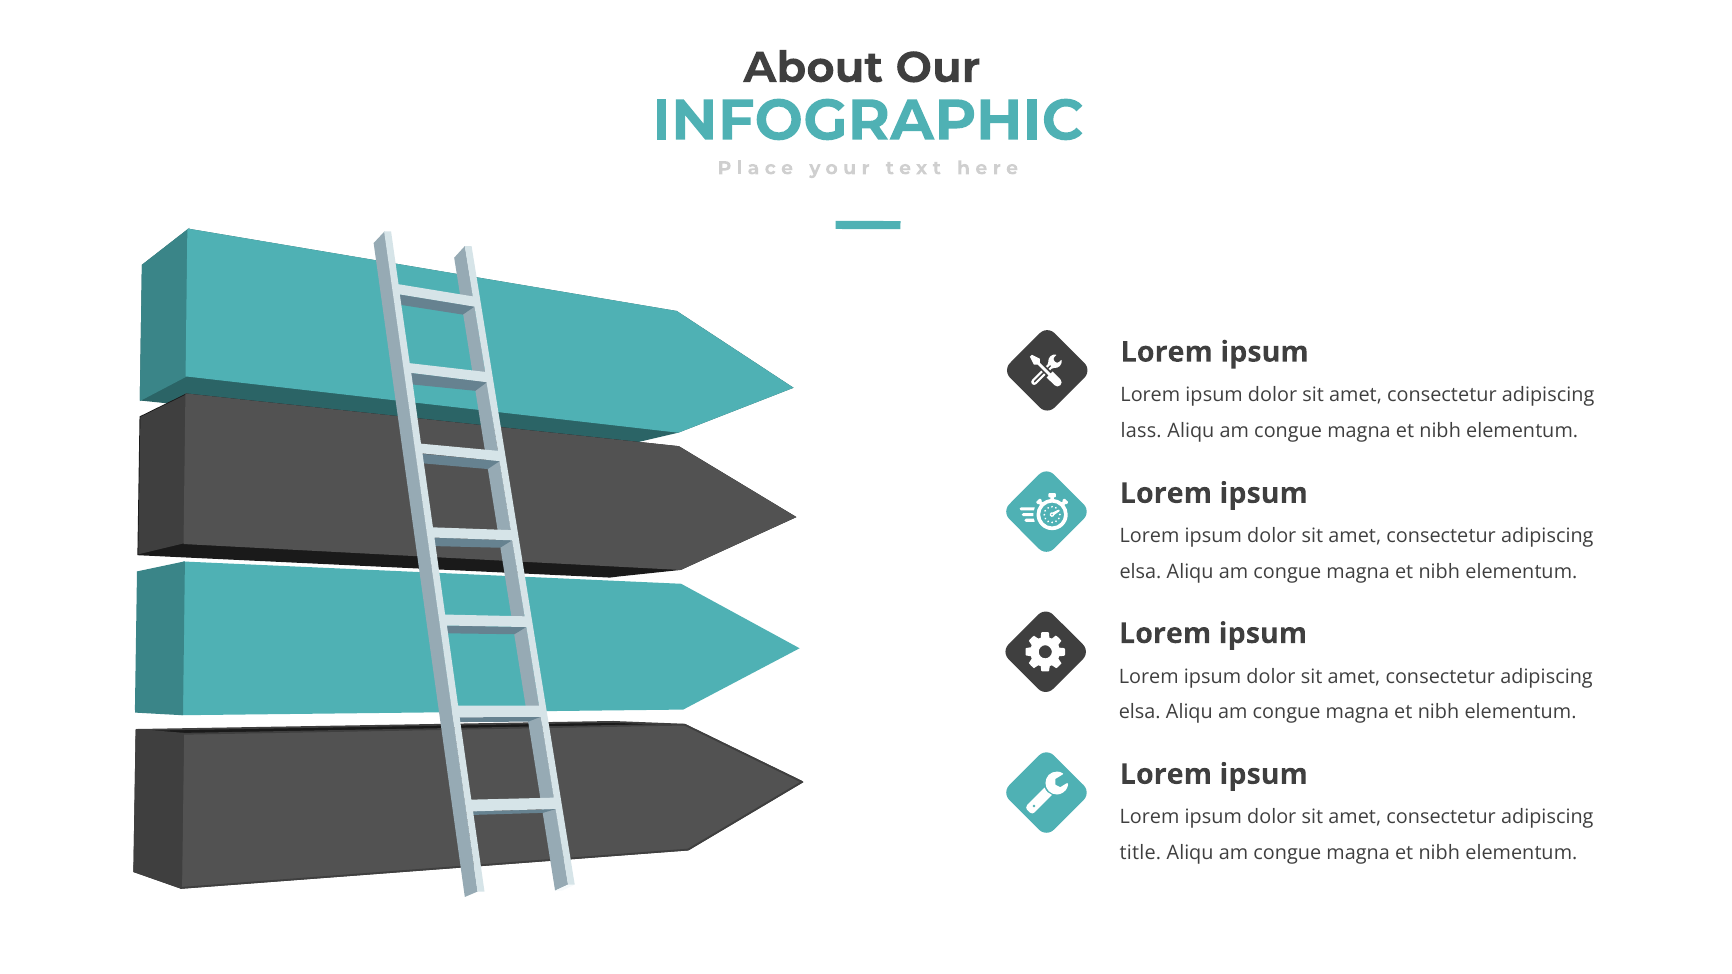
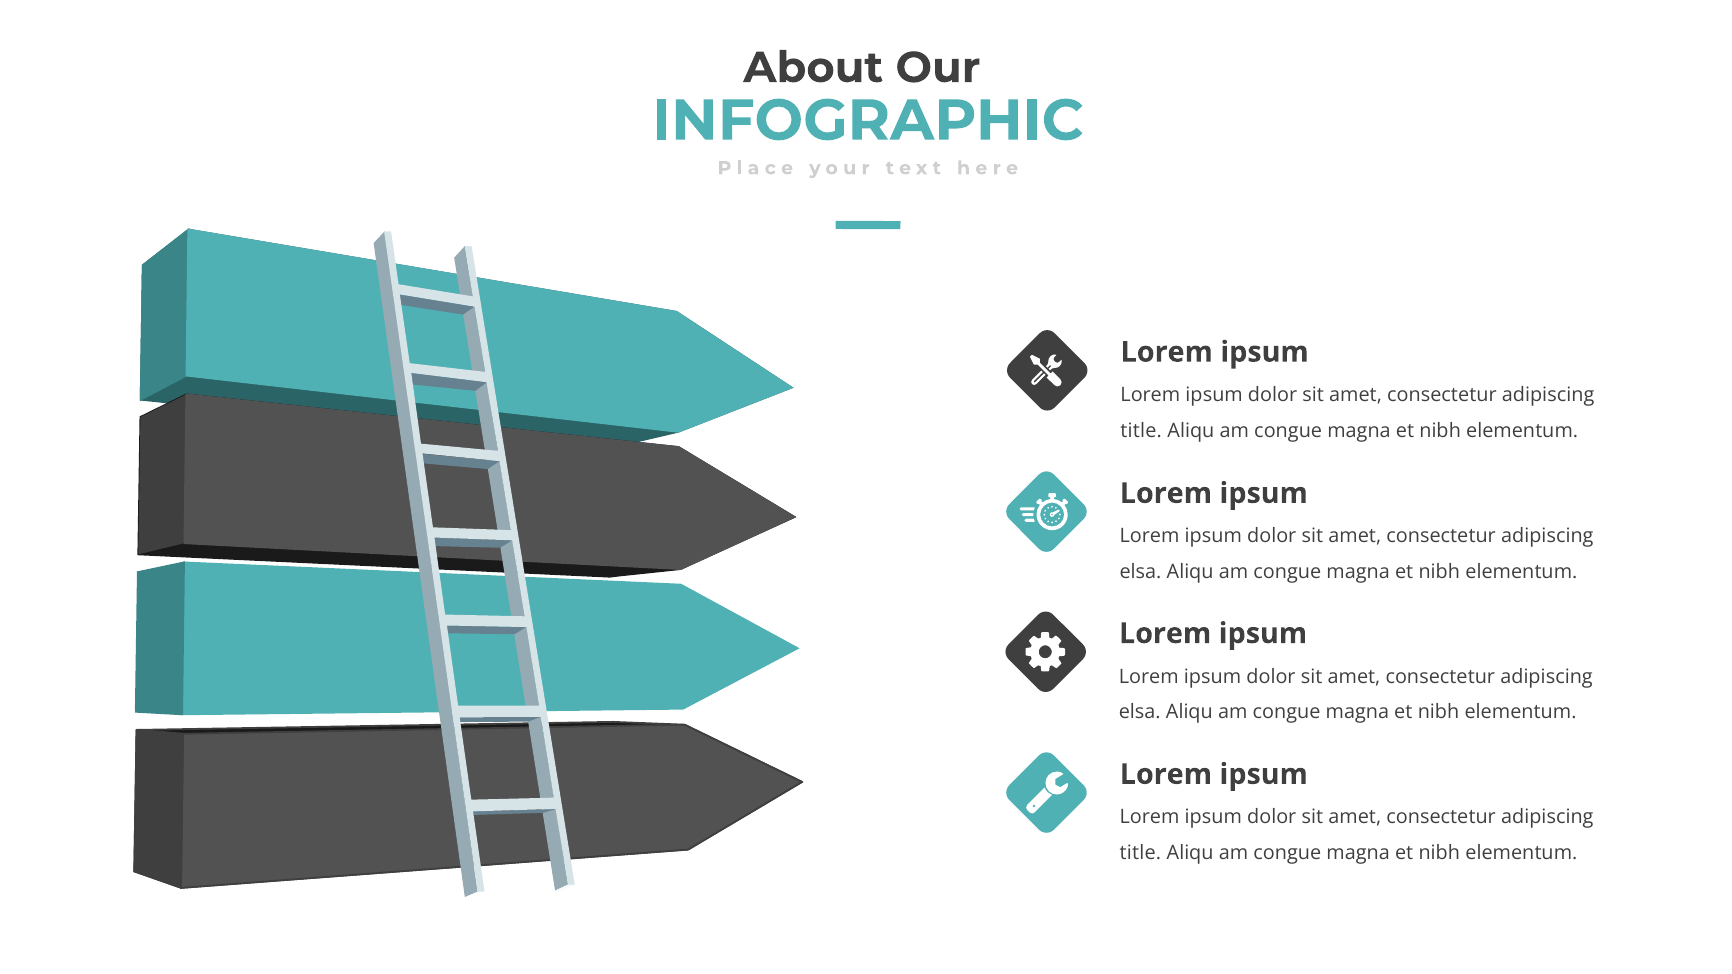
lass at (1141, 431): lass -> title
